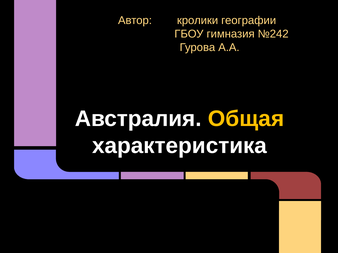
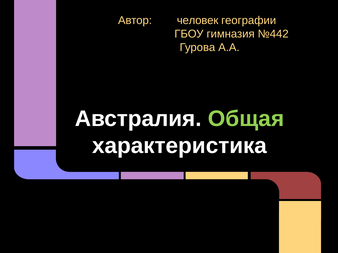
кролики: кролики -> человек
№242: №242 -> №442
Общая colour: yellow -> light green
